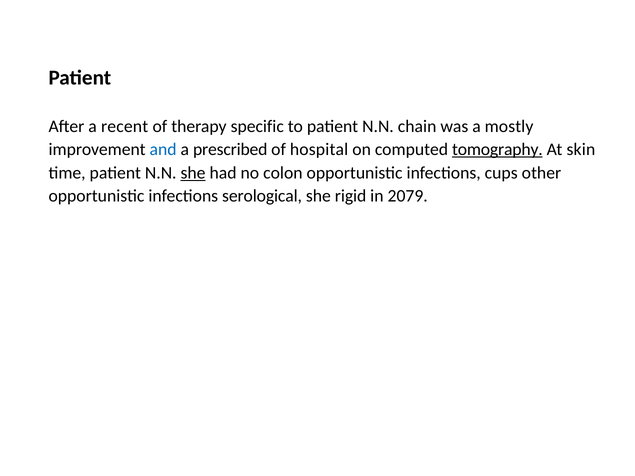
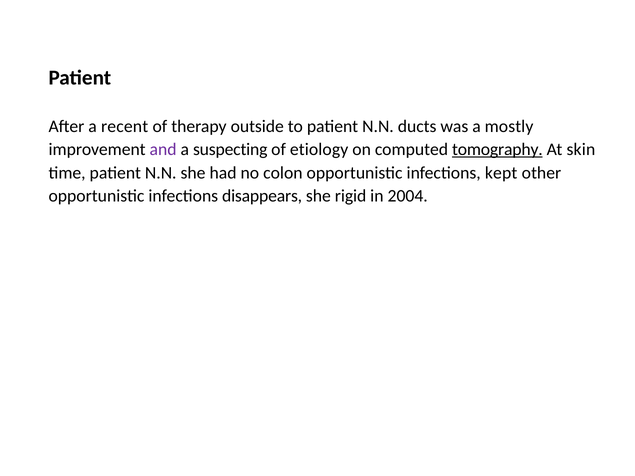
specific: specific -> outside
chain: chain -> ducts
and colour: blue -> purple
prescribed: prescribed -> suspecting
hospital: hospital -> etiology
she at (193, 173) underline: present -> none
cups: cups -> kept
serological: serological -> disappears
2079: 2079 -> 2004
